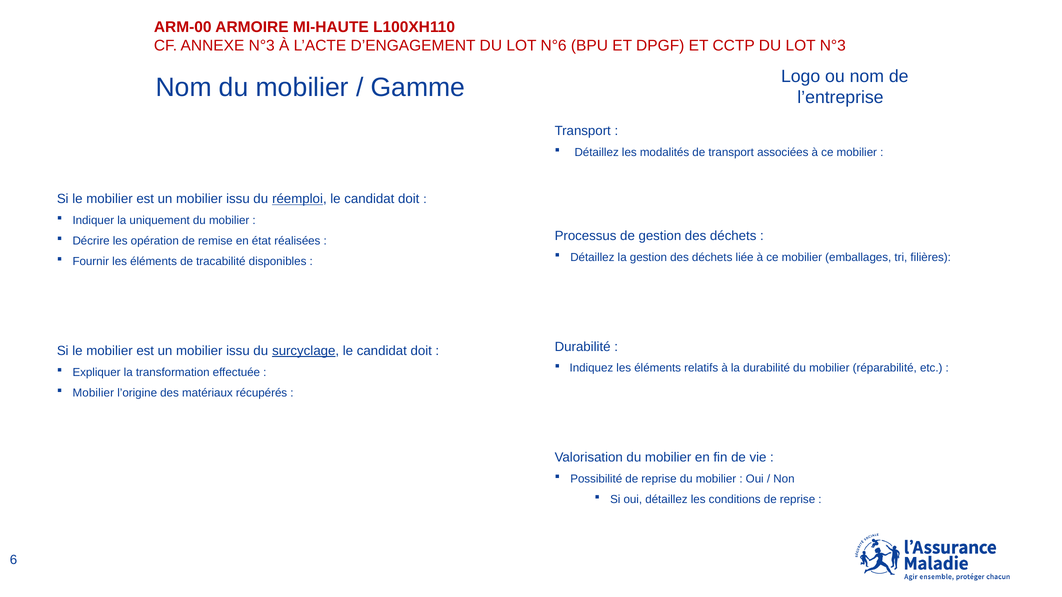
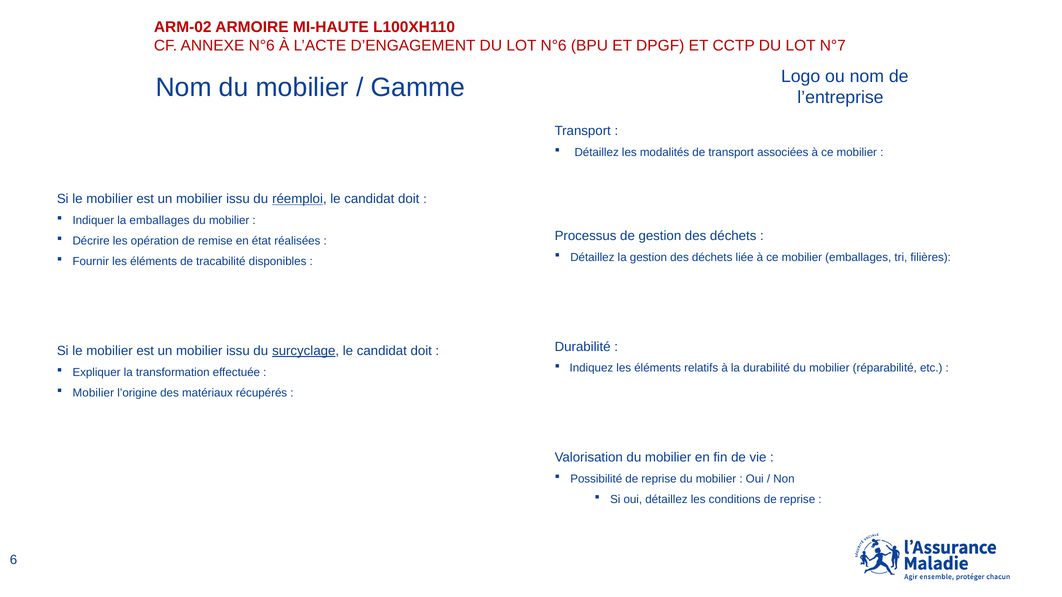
ARM-00: ARM-00 -> ARM-02
ANNEXE N°3: N°3 -> N°6
LOT N°3: N°3 -> N°7
la uniquement: uniquement -> emballages
